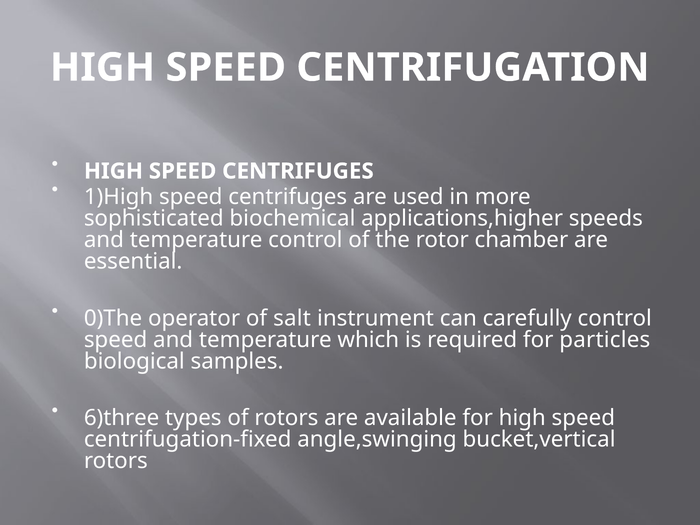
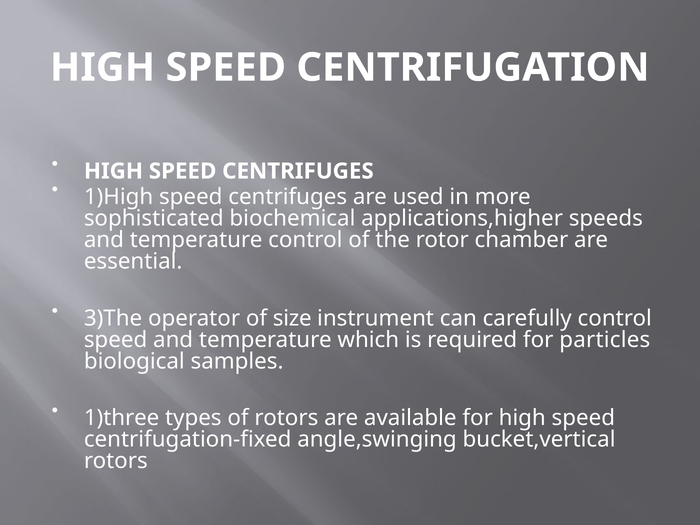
0)The: 0)The -> 3)The
salt: salt -> size
6)three: 6)three -> 1)three
